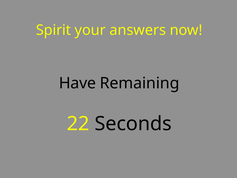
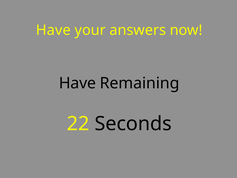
Spirit at (53, 30): Spirit -> Have
